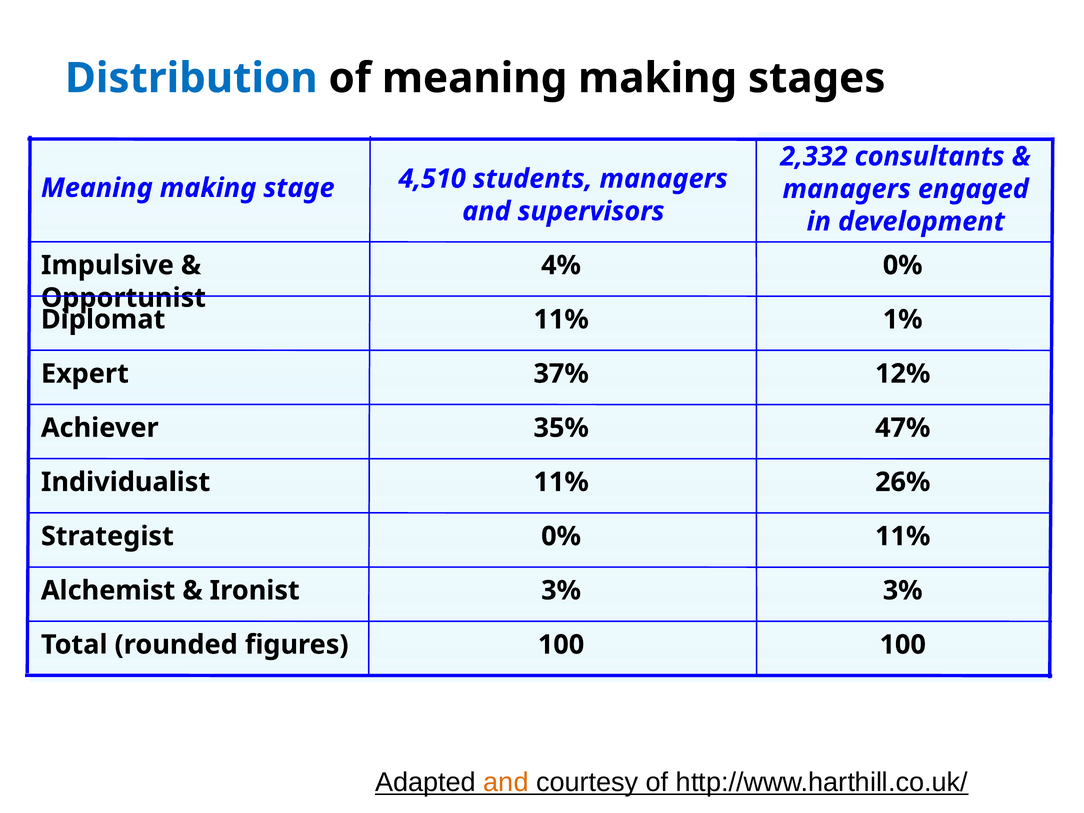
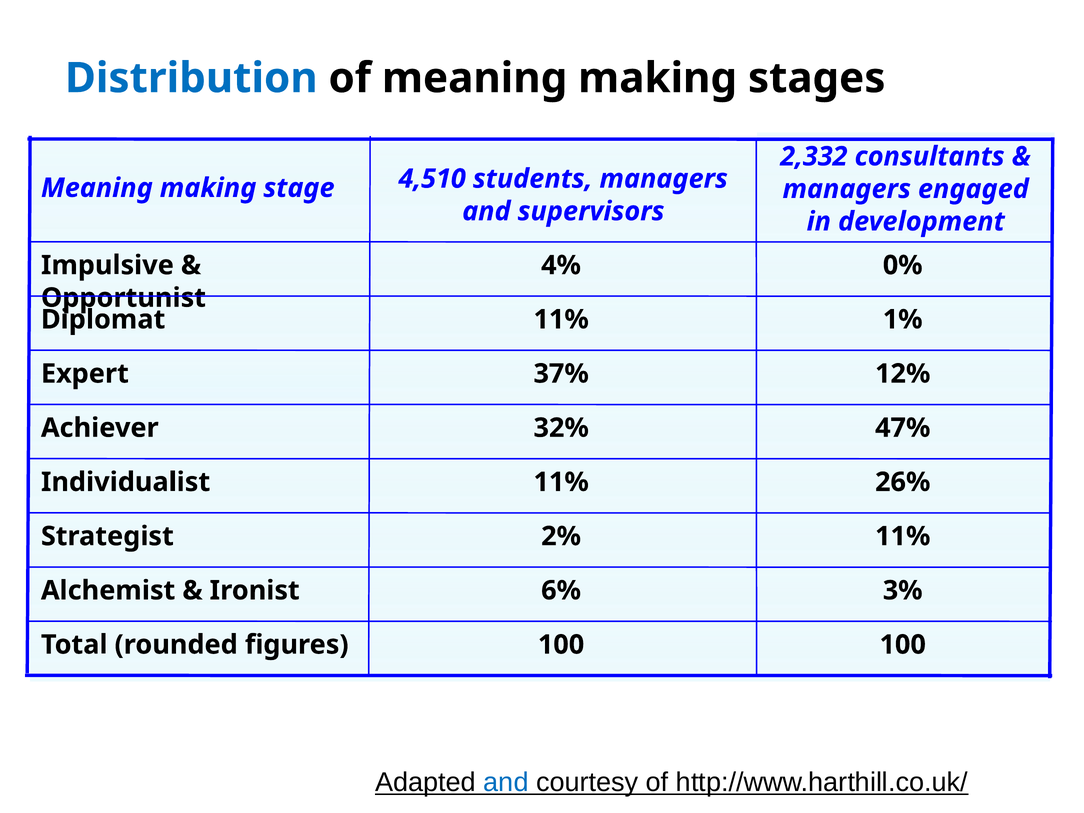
35%: 35% -> 32%
0% at (561, 536): 0% -> 2%
3% at (561, 590): 3% -> 6%
and at (506, 782) colour: orange -> blue
